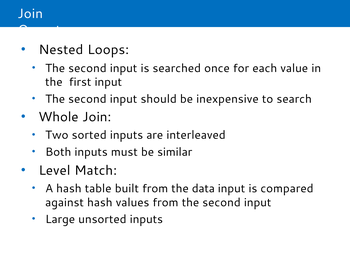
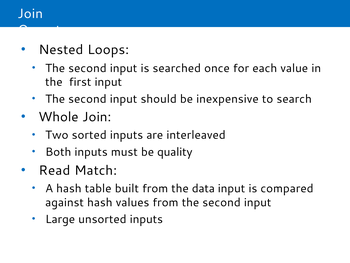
similar: similar -> quality
Level: Level -> Read
